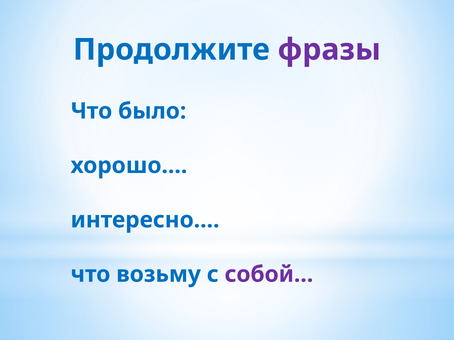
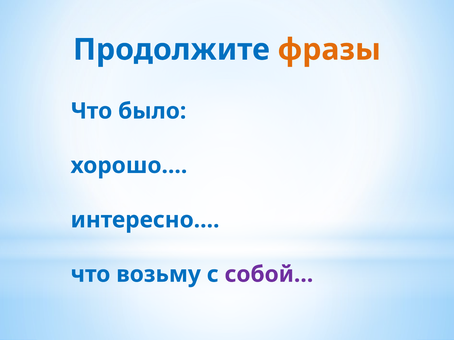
фразы colour: purple -> orange
